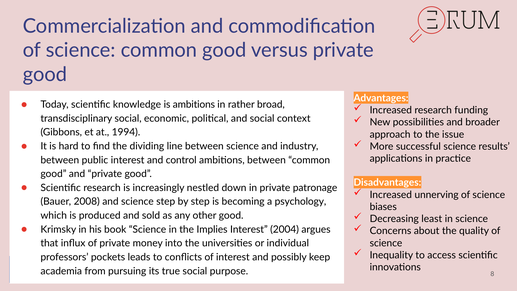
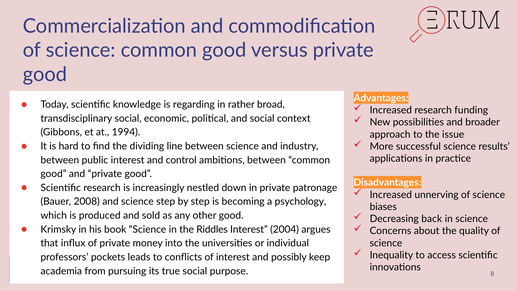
is ambitions: ambitions -> regarding
least: least -> back
Implies: Implies -> Riddles
